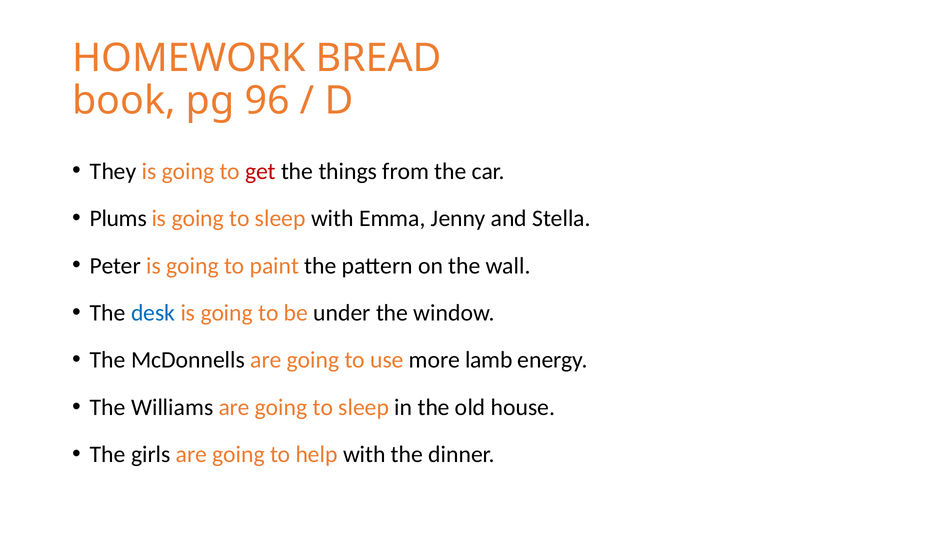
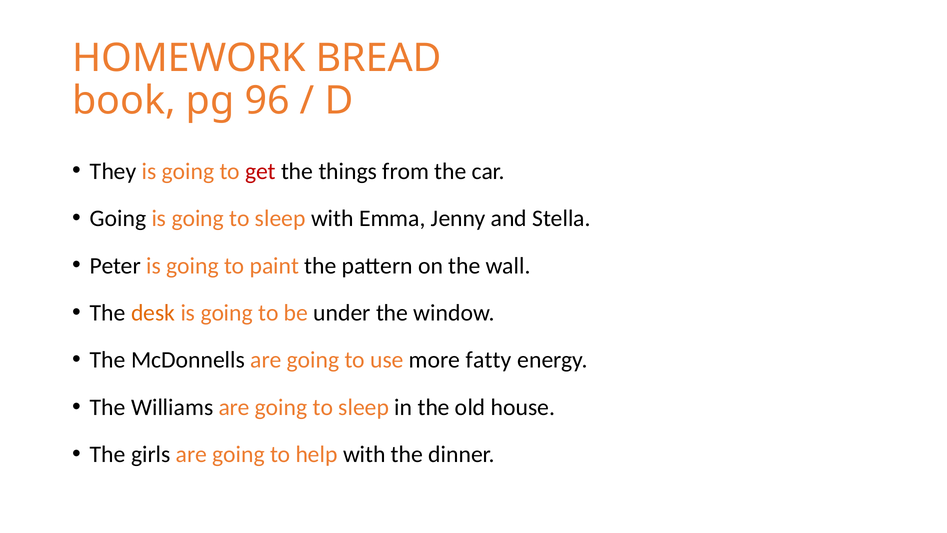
Plums at (118, 218): Plums -> Going
desk colour: blue -> orange
lamb: lamb -> fatty
